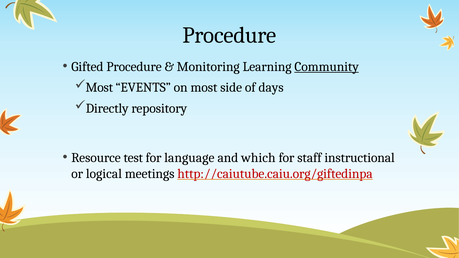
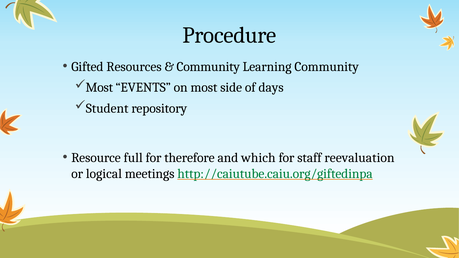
Gifted Procedure: Procedure -> Resources
Monitoring at (208, 67): Monitoring -> Community
Community at (327, 67) underline: present -> none
Directly: Directly -> Student
test: test -> full
language: language -> therefore
instructional: instructional -> reevaluation
http://caiutube.caiu.org/giftedinpa colour: red -> green
